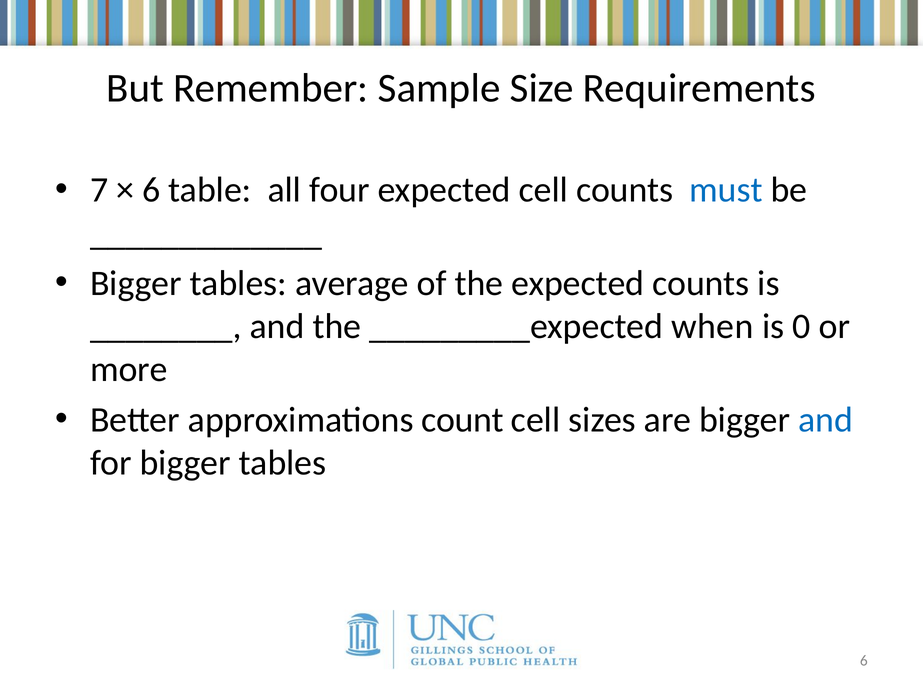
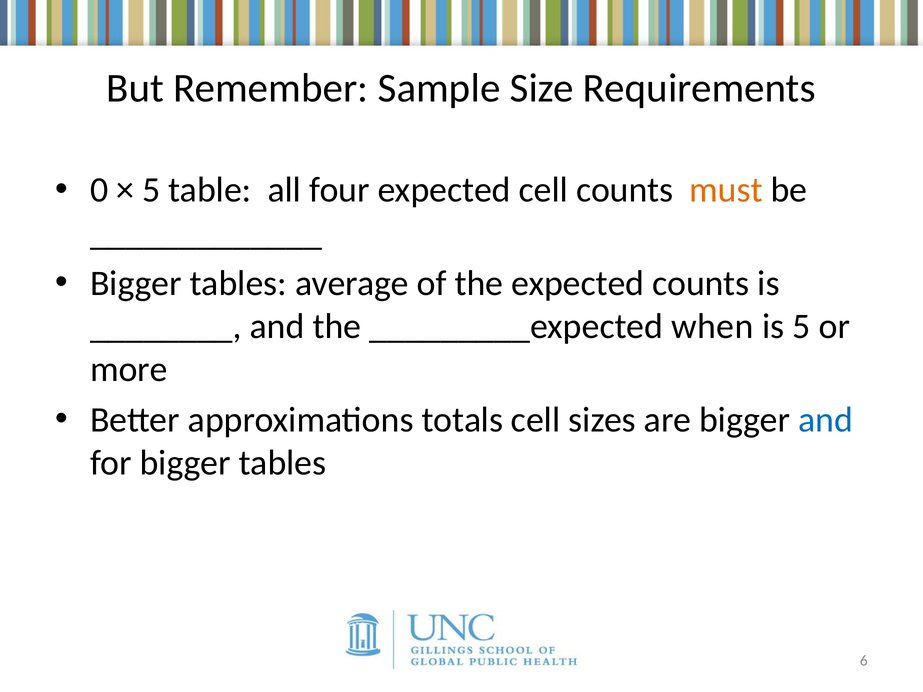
7: 7 -> 0
6 at (151, 190): 6 -> 5
must colour: blue -> orange
is 0: 0 -> 5
count: count -> totals
